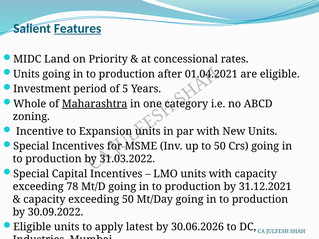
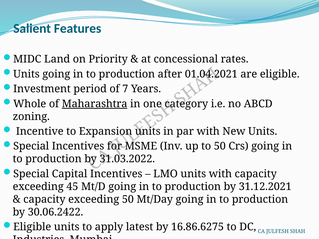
Features underline: present -> none
5: 5 -> 7
78: 78 -> 45
30.09.2022: 30.09.2022 -> 30.06.2422
30.06.2026: 30.06.2026 -> 16.86.6275
